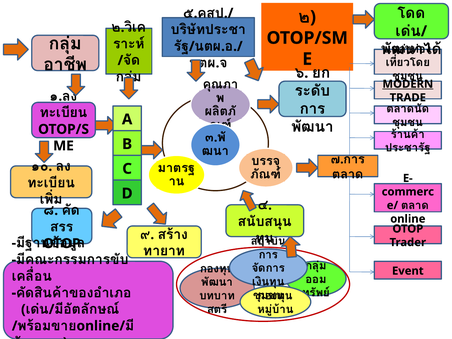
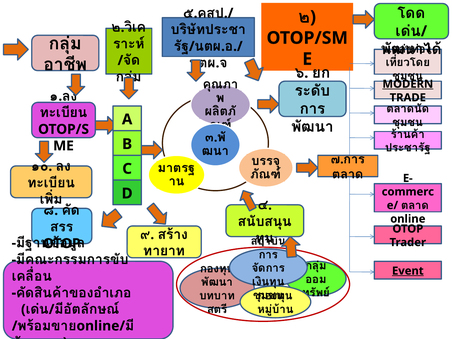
Event underline: none -> present
